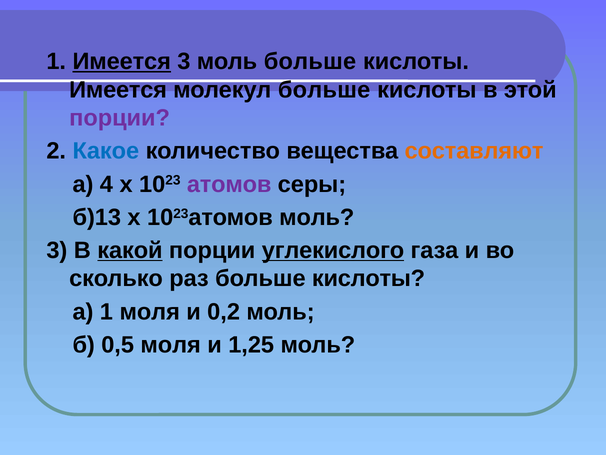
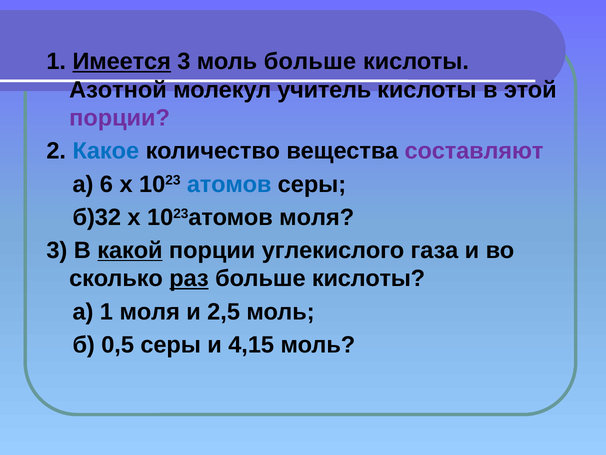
Имеется at (118, 90): Имеется -> Азотной
молекул больше: больше -> учитель
составляют colour: orange -> purple
4: 4 -> 6
атомов colour: purple -> blue
б)13: б)13 -> б)32
1023атомов моль: моль -> моля
углекислого underline: present -> none
раз underline: none -> present
0,2: 0,2 -> 2,5
0,5 моля: моля -> серы
1,25: 1,25 -> 4,15
